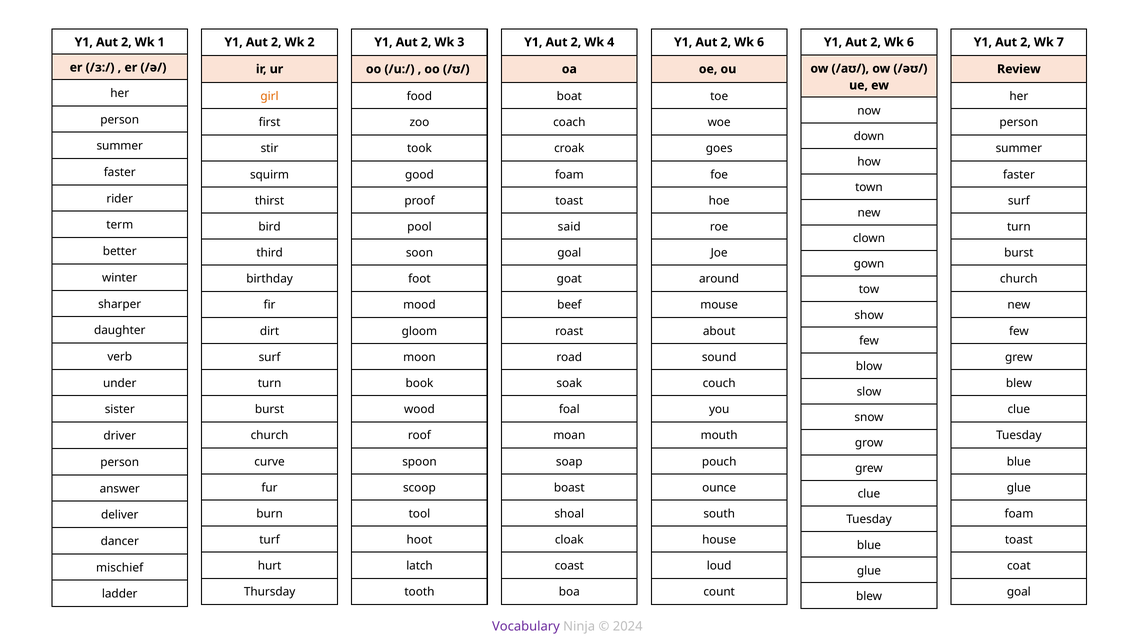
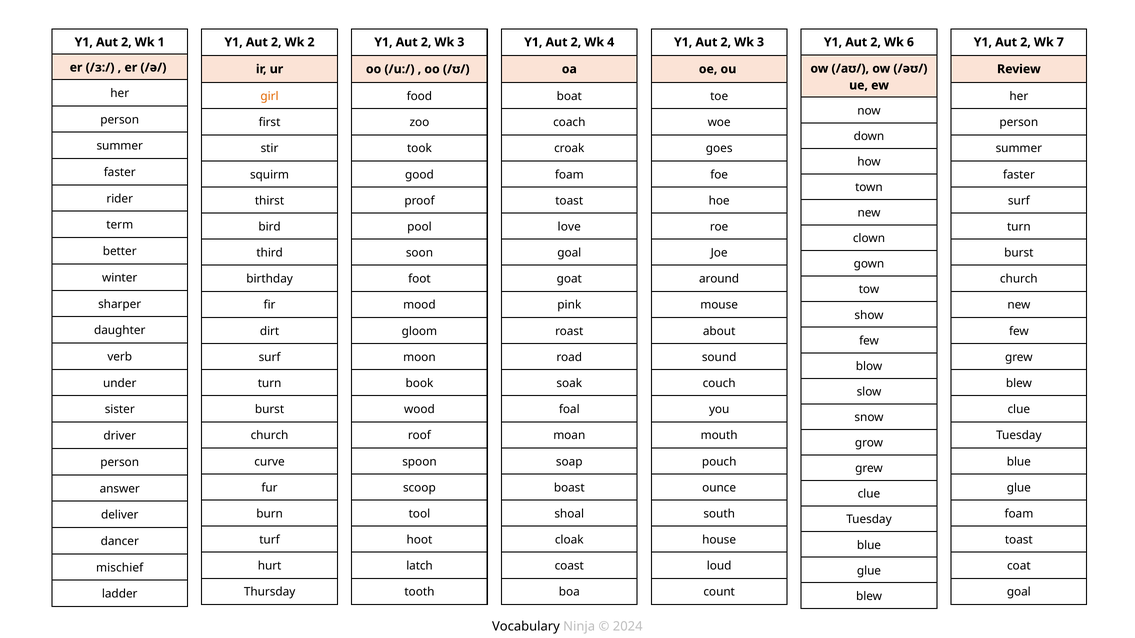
6 at (761, 42): 6 -> 3
said: said -> love
beef: beef -> pink
Vocabulary colour: purple -> black
